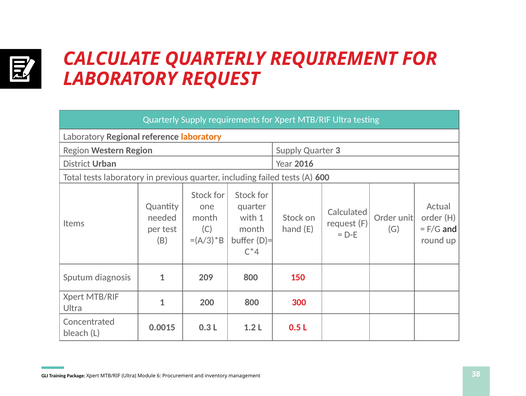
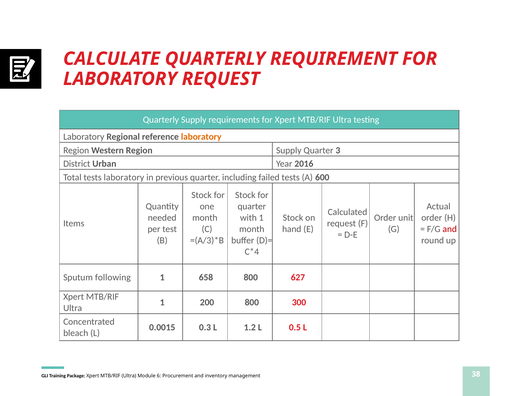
and at (450, 229) colour: black -> red
diagnosis: diagnosis -> following
209: 209 -> 658
150: 150 -> 627
